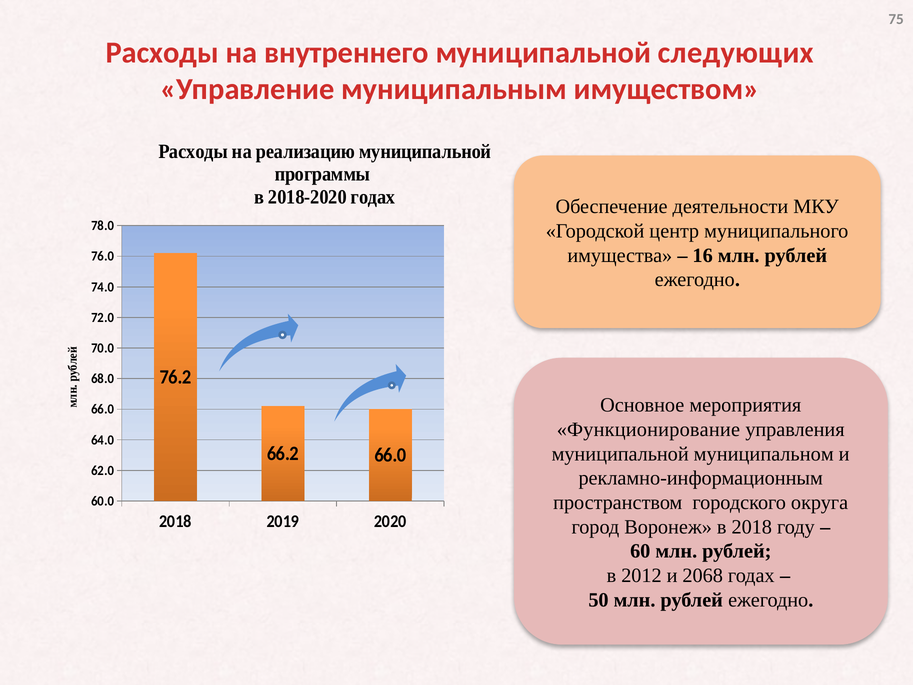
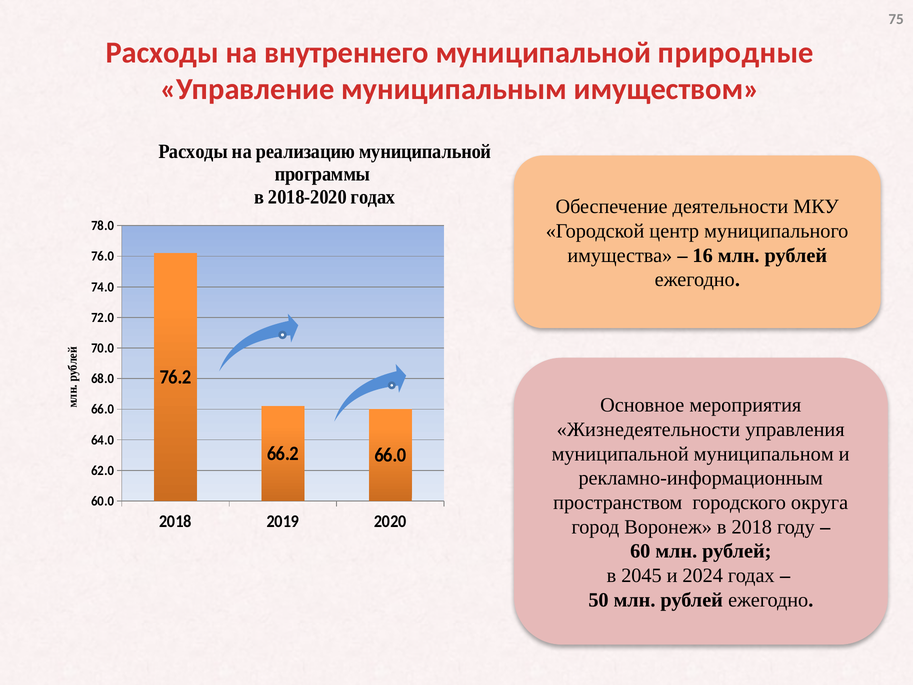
следующих: следующих -> природные
Функционирование: Функционирование -> Жизнедеятельности
2012: 2012 -> 2045
2068: 2068 -> 2024
